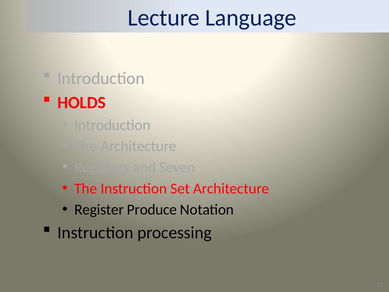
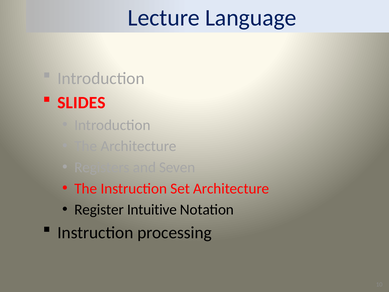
HOLDS: HOLDS -> SLIDES
Produce: Produce -> Intuitive
